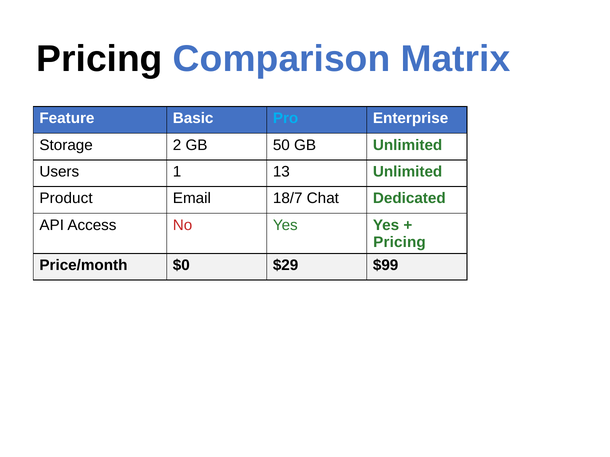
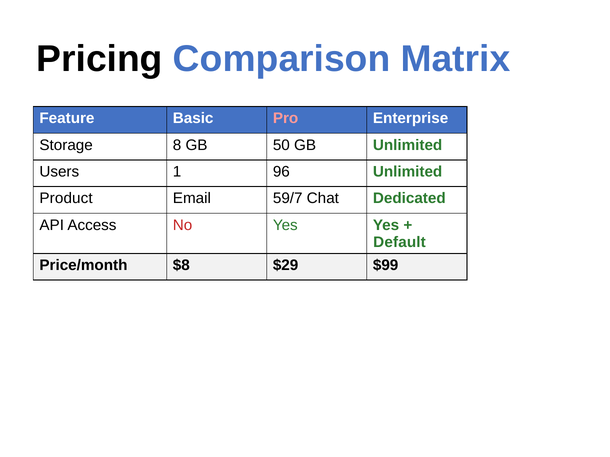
Pro colour: light blue -> pink
2: 2 -> 8
13: 13 -> 96
18/7: 18/7 -> 59/7
Pricing at (400, 242): Pricing -> Default
$0: $0 -> $8
